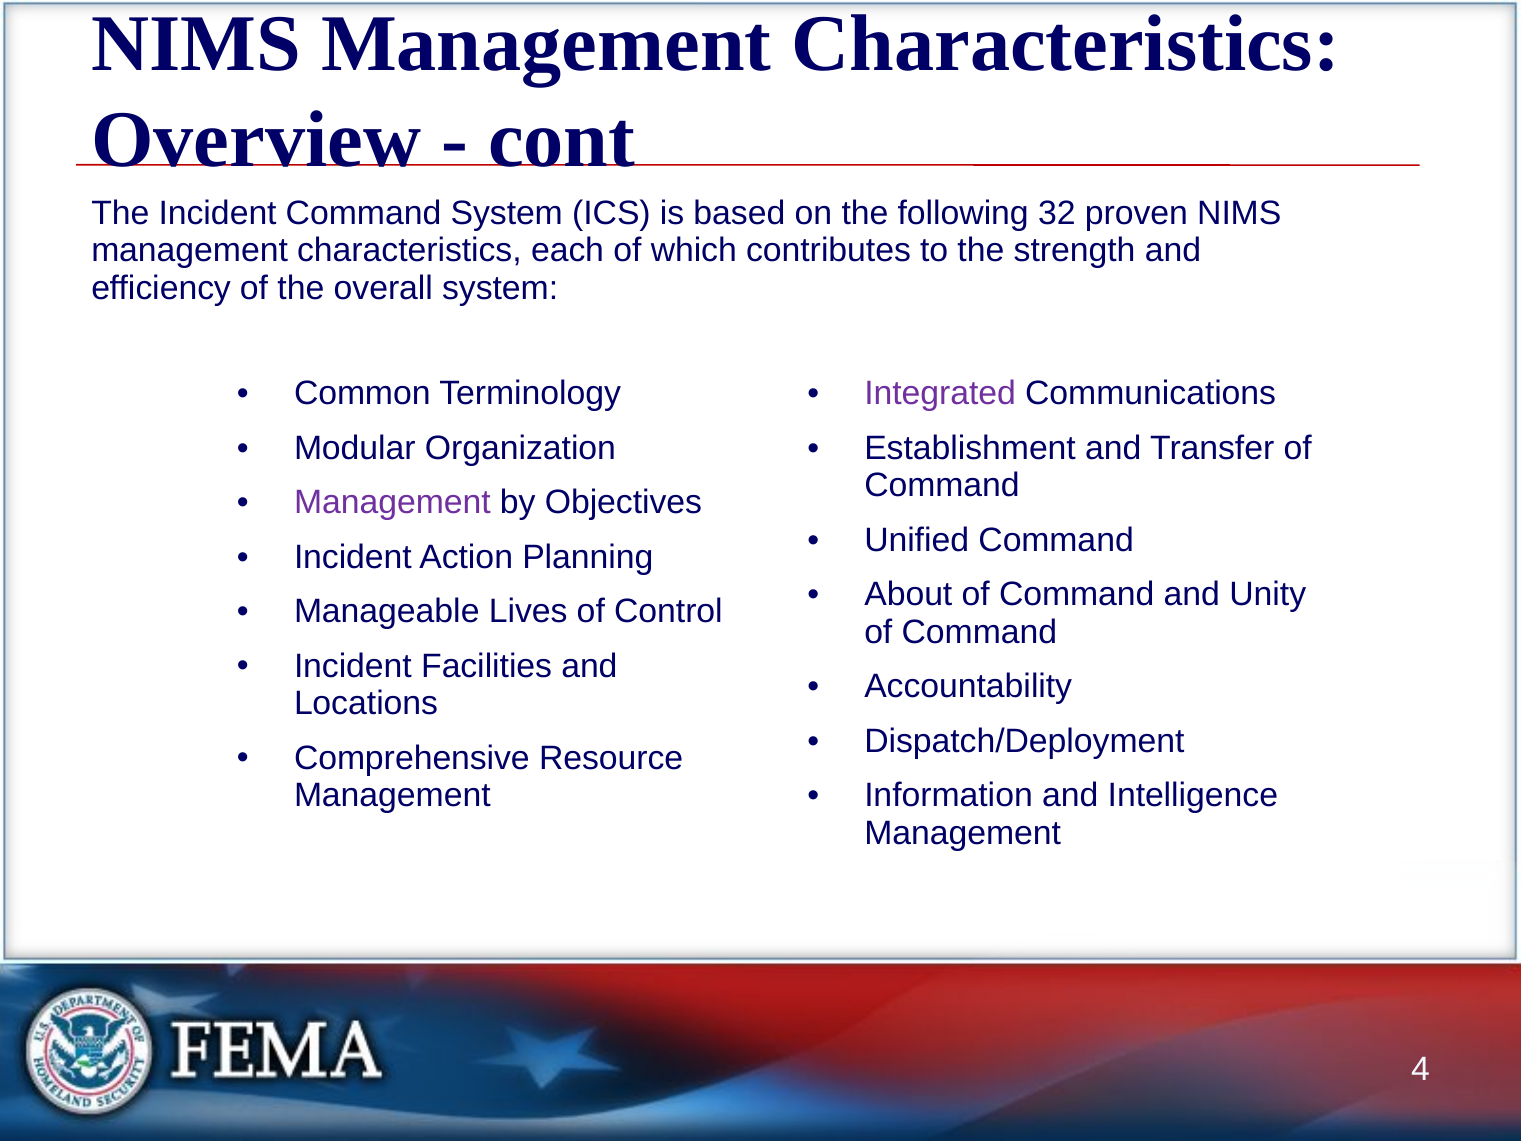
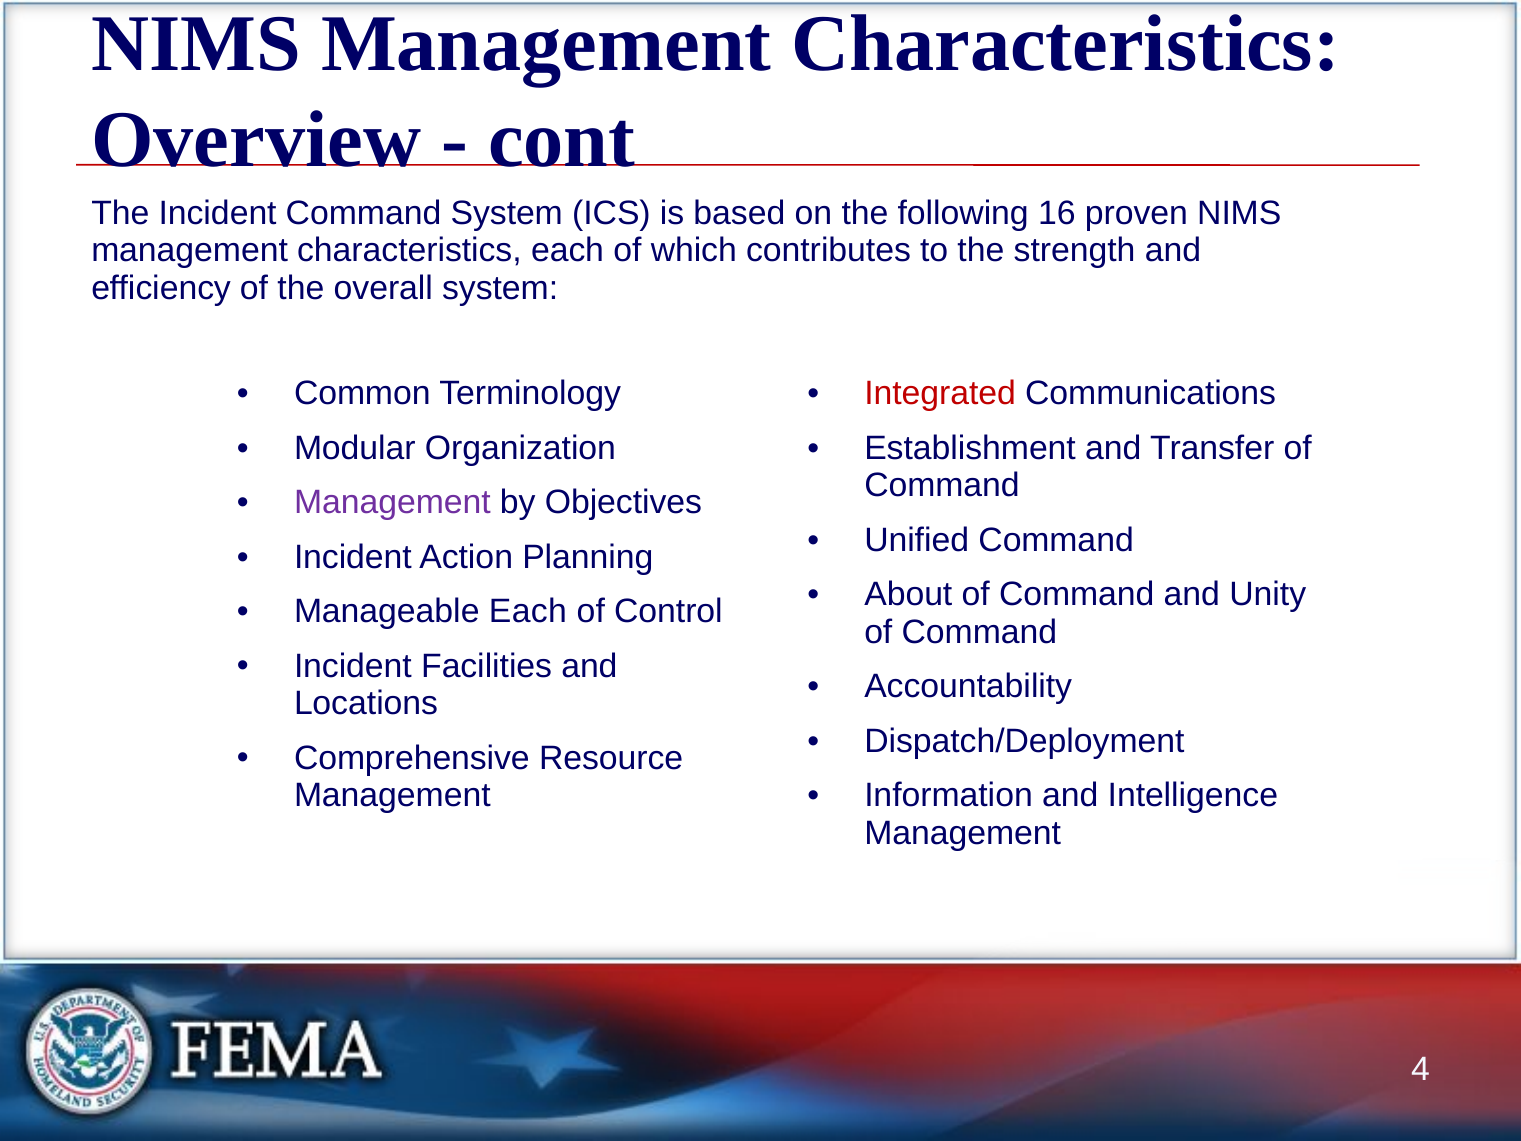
32: 32 -> 16
Integrated colour: purple -> red
Manageable Lives: Lives -> Each
